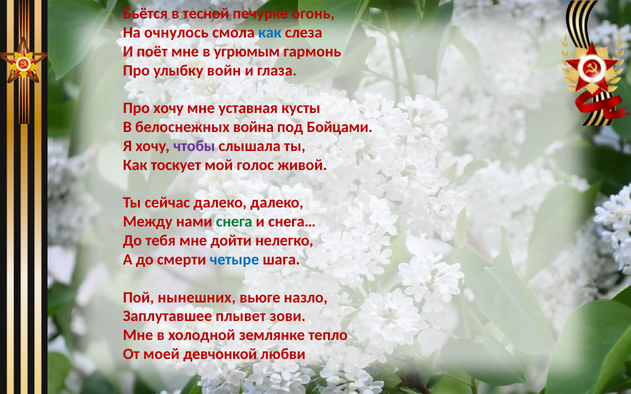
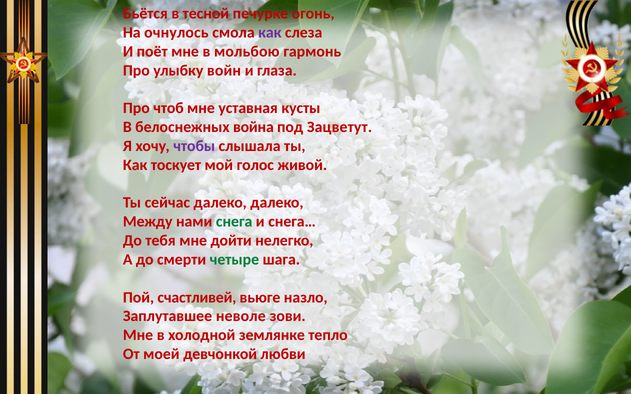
как at (270, 33) colour: blue -> purple
угрюмым: угрюмым -> мольбою
Про хочу: хочу -> чтоб
Бойцами: Бойцами -> Зацветут
четыре colour: blue -> green
нынешних: нынешних -> счастливей
плывет: плывет -> неволе
